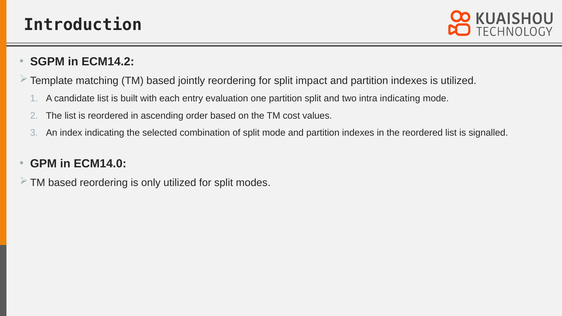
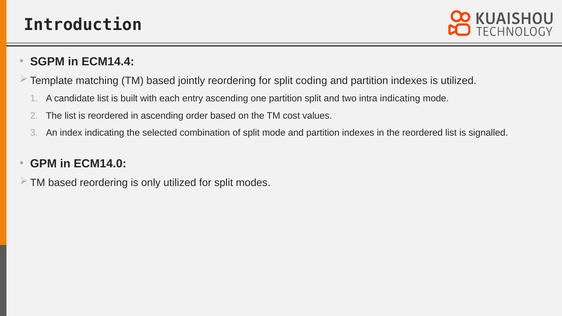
ECM14.2: ECM14.2 -> ECM14.4
impact: impact -> coding
entry evaluation: evaluation -> ascending
